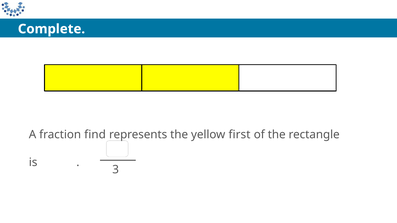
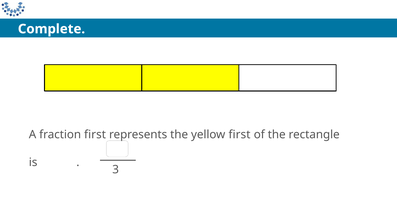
fraction find: find -> first
